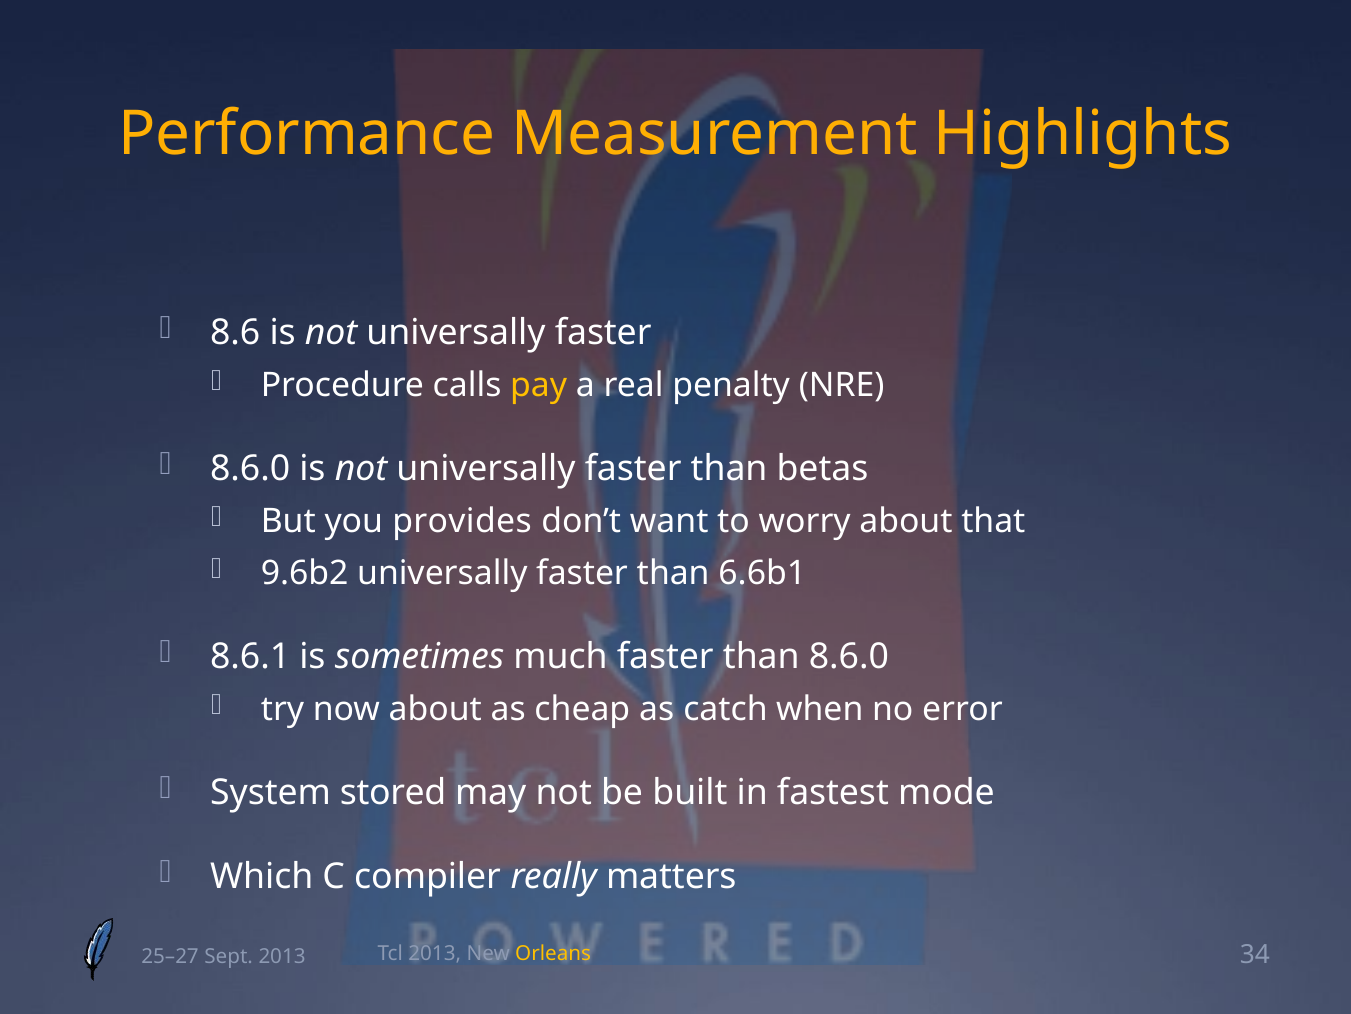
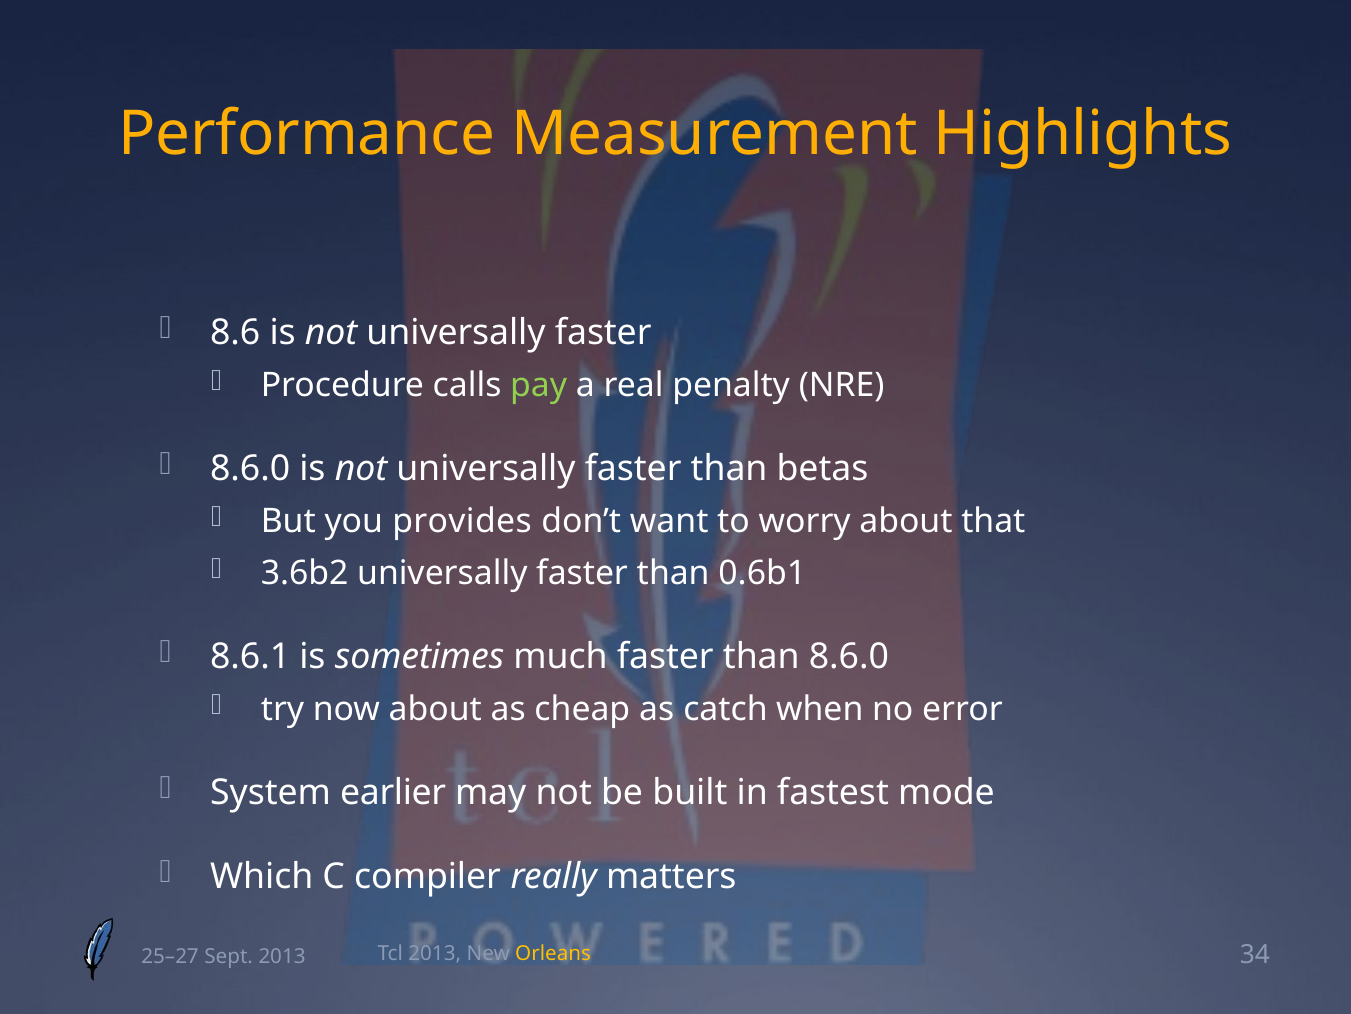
pay colour: yellow -> light green
9.6b2: 9.6b2 -> 3.6b2
6.6b1: 6.6b1 -> 0.6b1
stored: stored -> earlier
